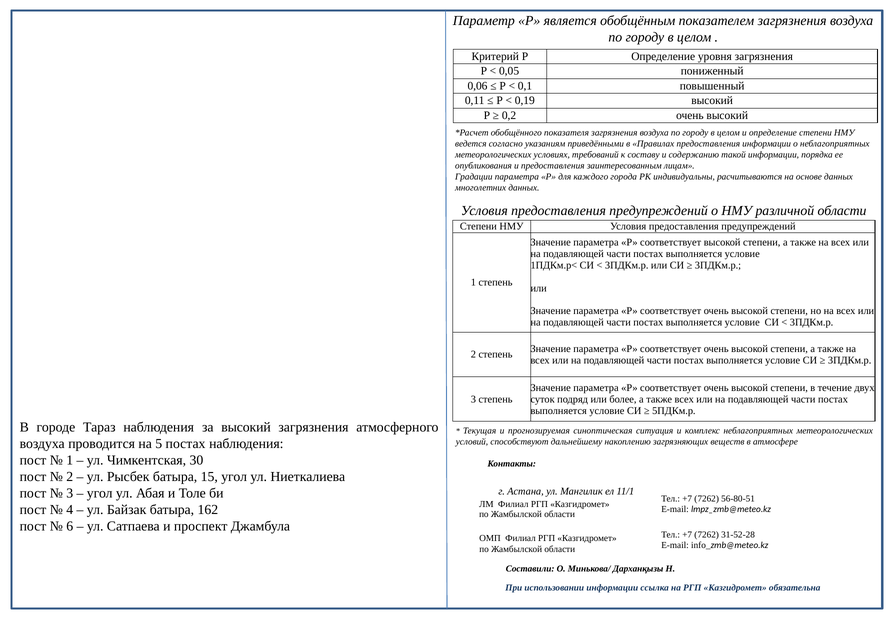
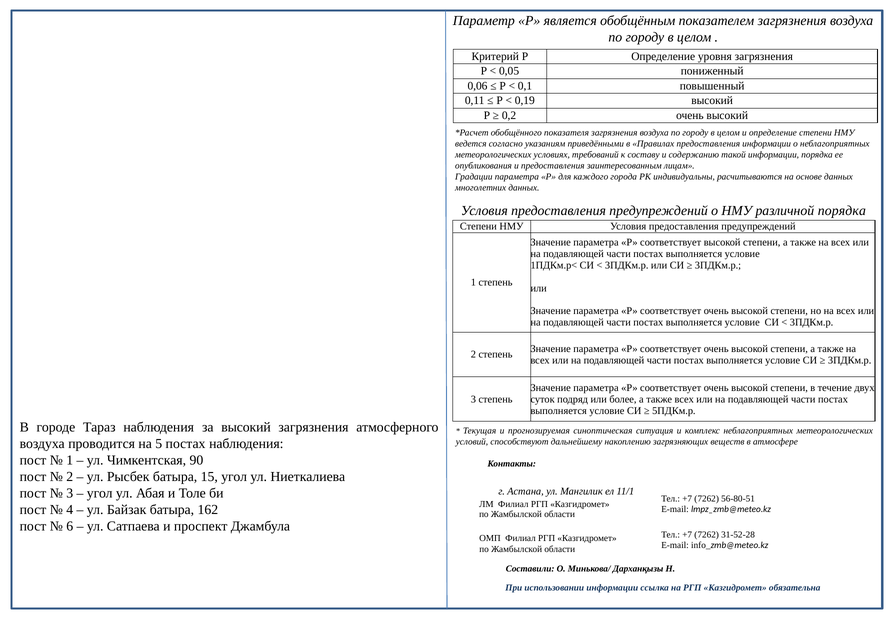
различной области: области -> порядка
30: 30 -> 90
